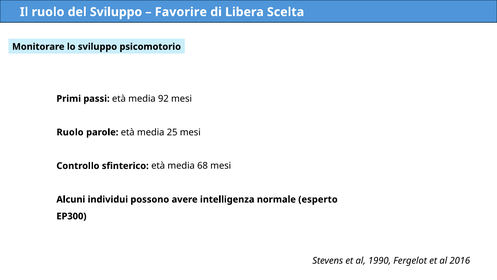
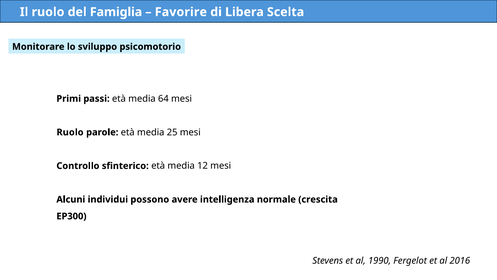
del Sviluppo: Sviluppo -> Famiglia
92: 92 -> 64
68: 68 -> 12
esperto: esperto -> crescita
